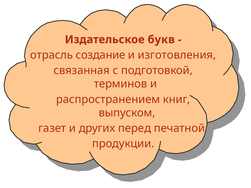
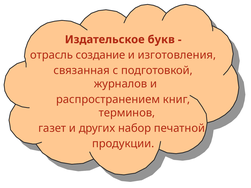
терминов: терминов -> журналов
выпуском: выпуском -> терминов
перед: перед -> набор
